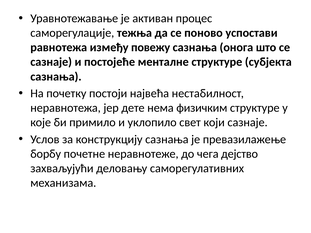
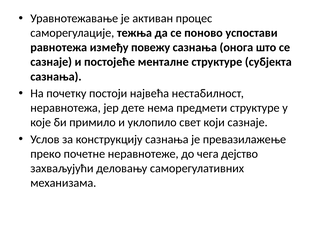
физичким: физичким -> предмети
борбу: борбу -> преко
